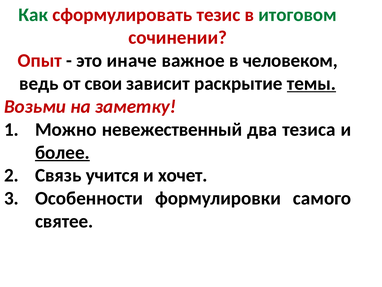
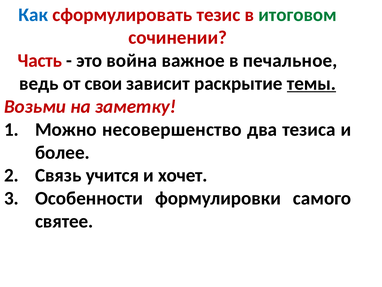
Как colour: green -> blue
Опыт: Опыт -> Часть
иначе: иначе -> война
человеком: человеком -> печальное
невежественный: невежественный -> несовершенство
более underline: present -> none
